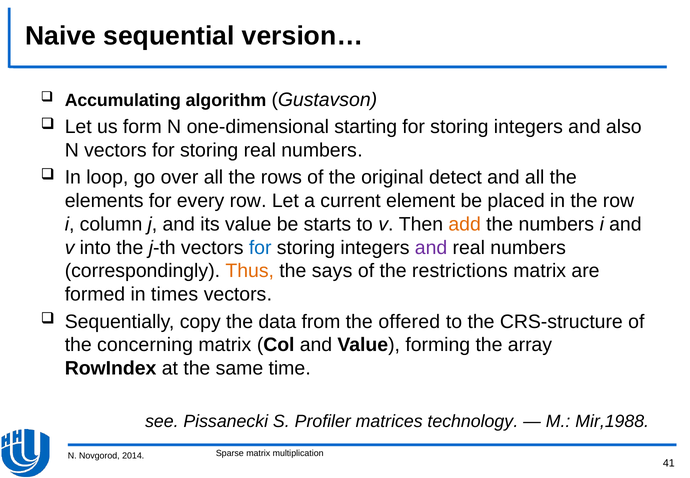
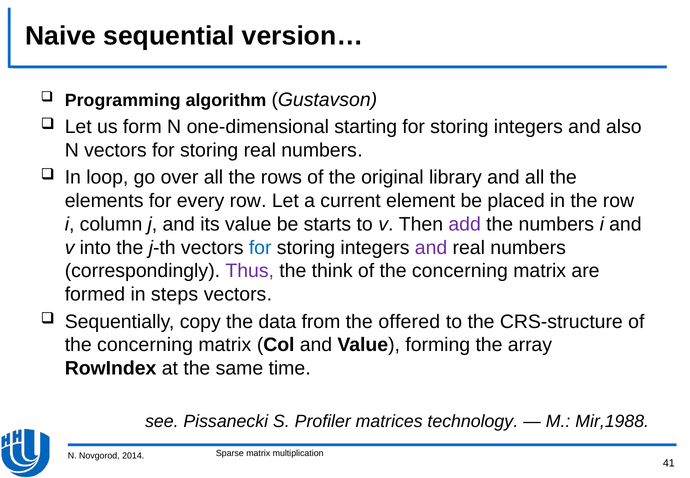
Accumulating: Accumulating -> Programming
detect: detect -> library
add colour: orange -> purple
Thus colour: orange -> purple
says: says -> think
restrictions at (460, 271): restrictions -> concerning
times: times -> steps
